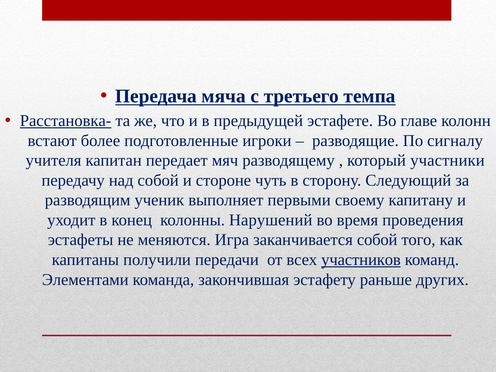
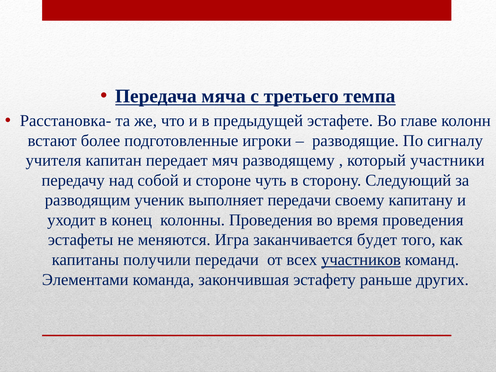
Расстановка- underline: present -> none
выполняет первыми: первыми -> передачи
колонны Нарушений: Нарушений -> Проведения
заканчивается собой: собой -> будет
